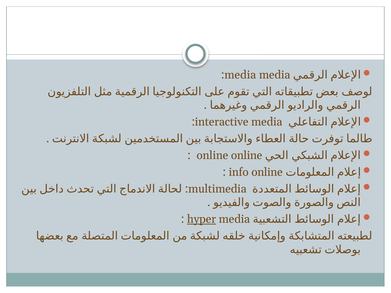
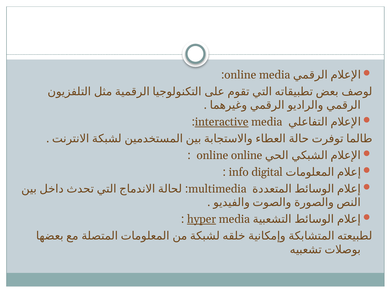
media at (240, 75): media -> online
interactive underline: none -> present
info online: online -> digital
